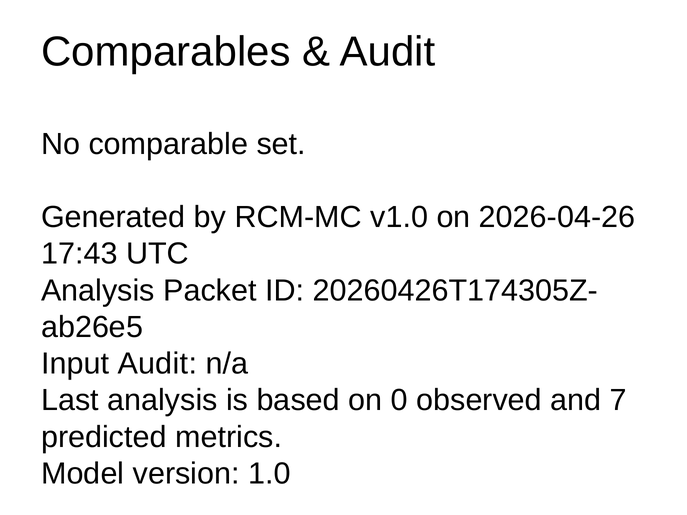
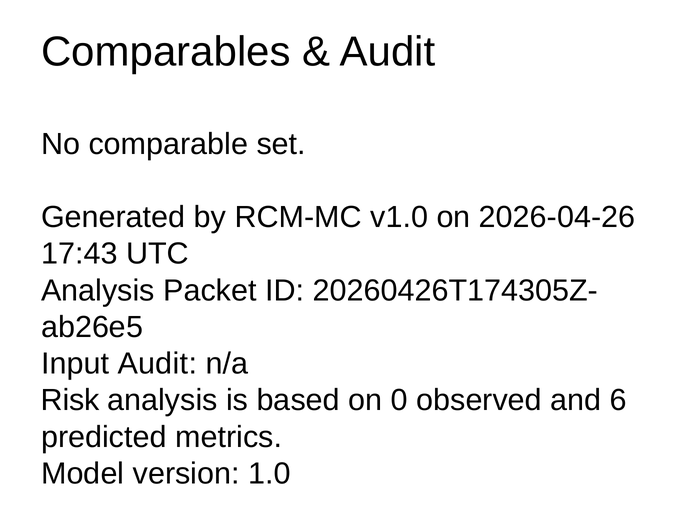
Last: Last -> Risk
7: 7 -> 6
